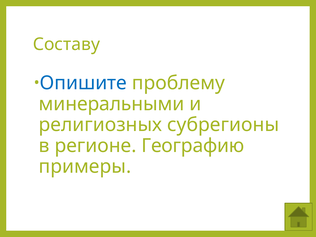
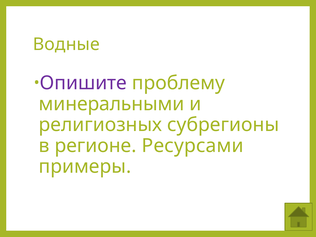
Составу: Составу -> Водные
Опишите colour: blue -> purple
Географию: Географию -> Ресурсами
